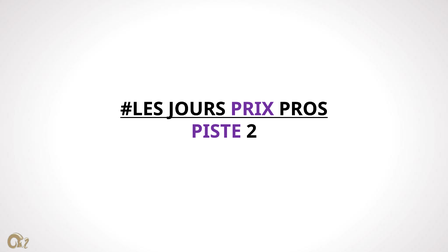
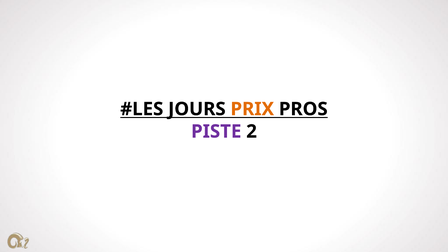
PRIX colour: purple -> orange
